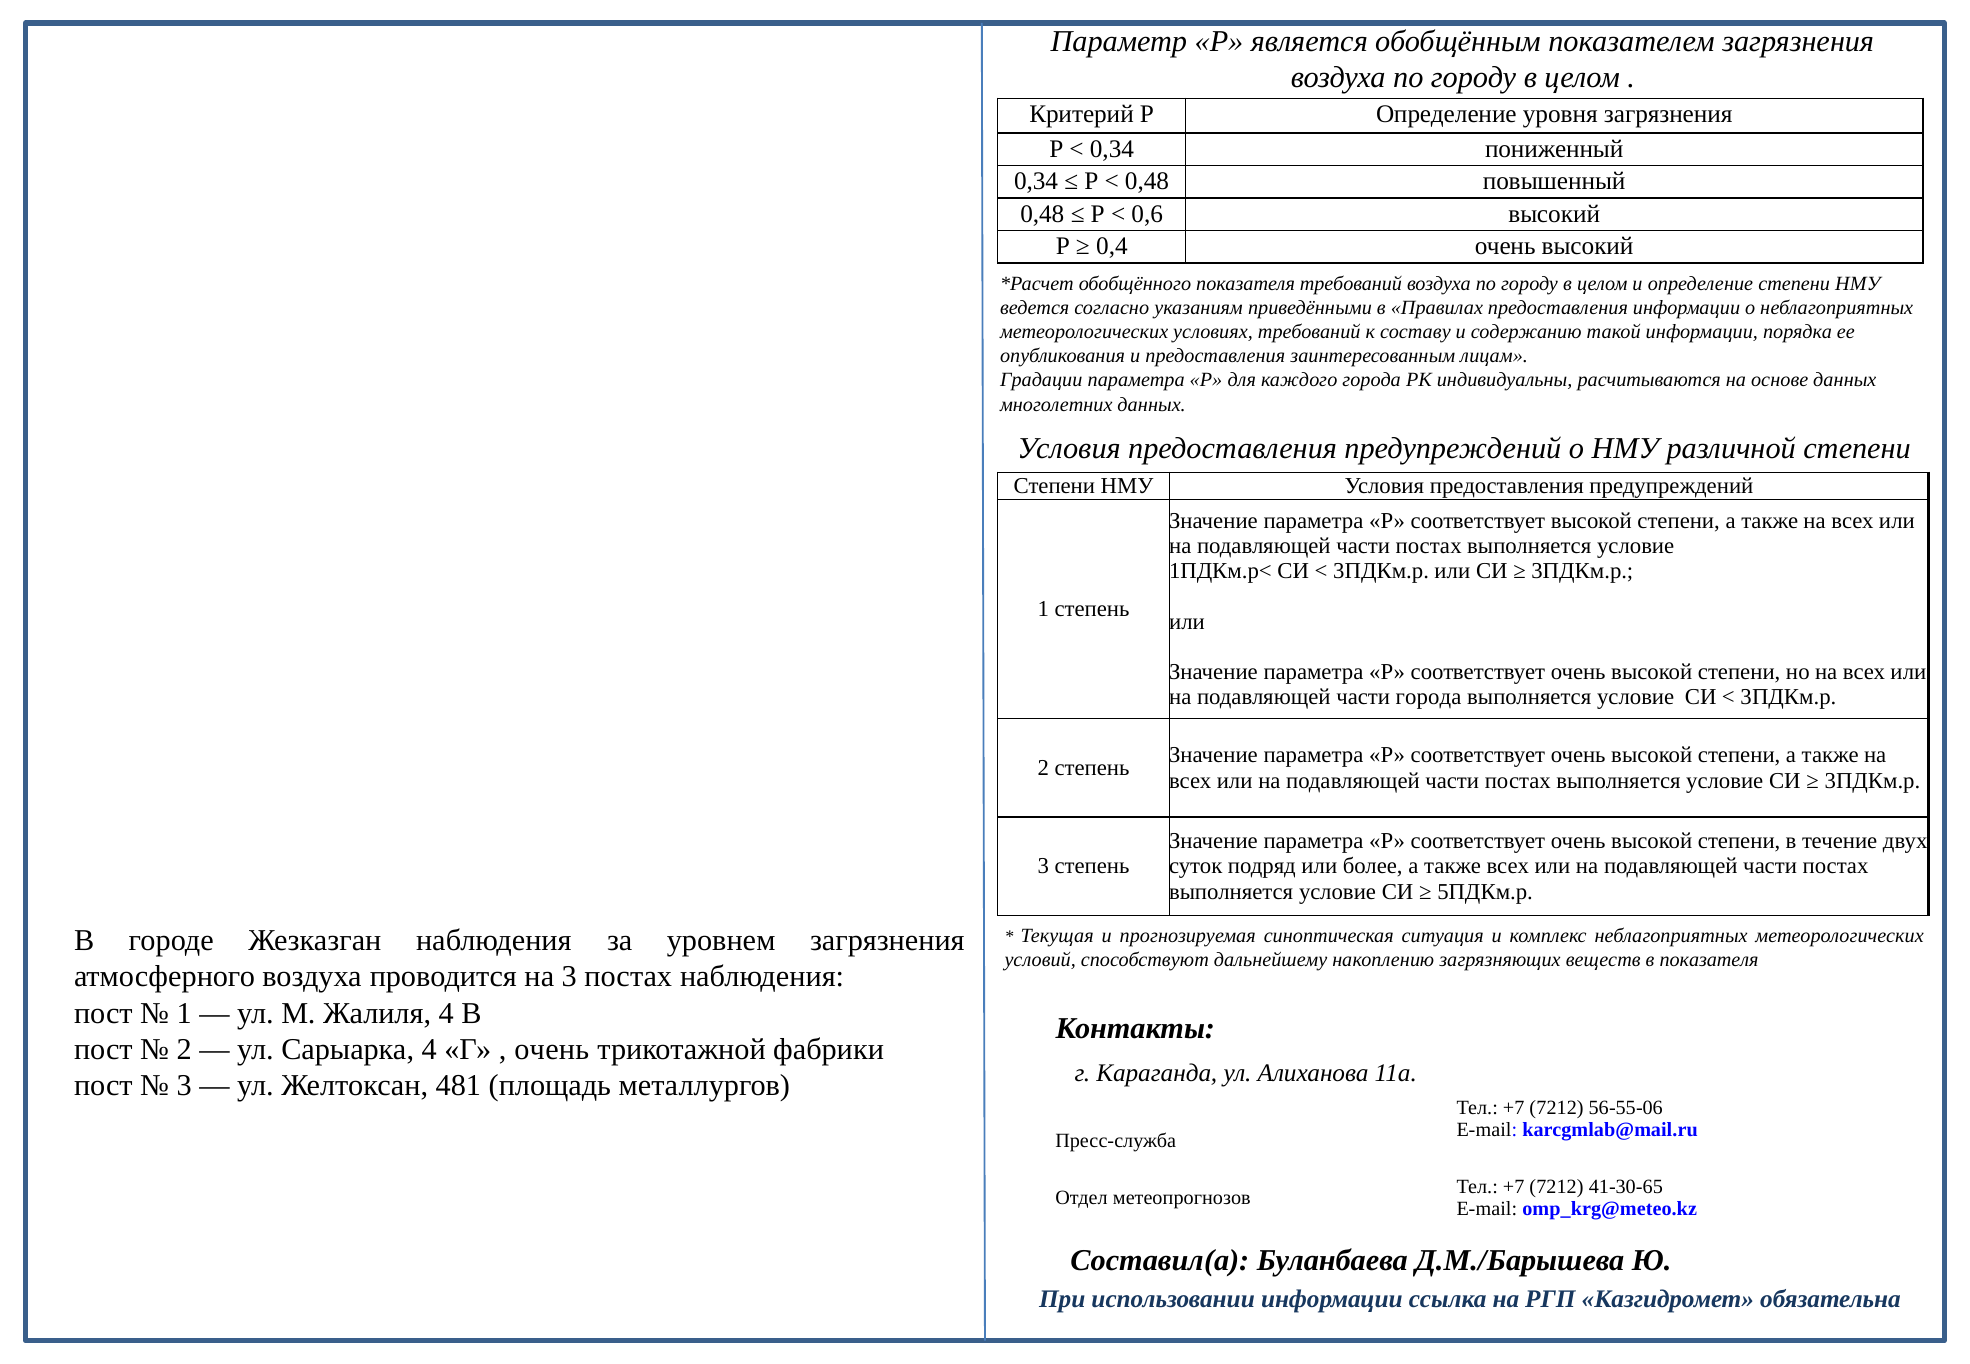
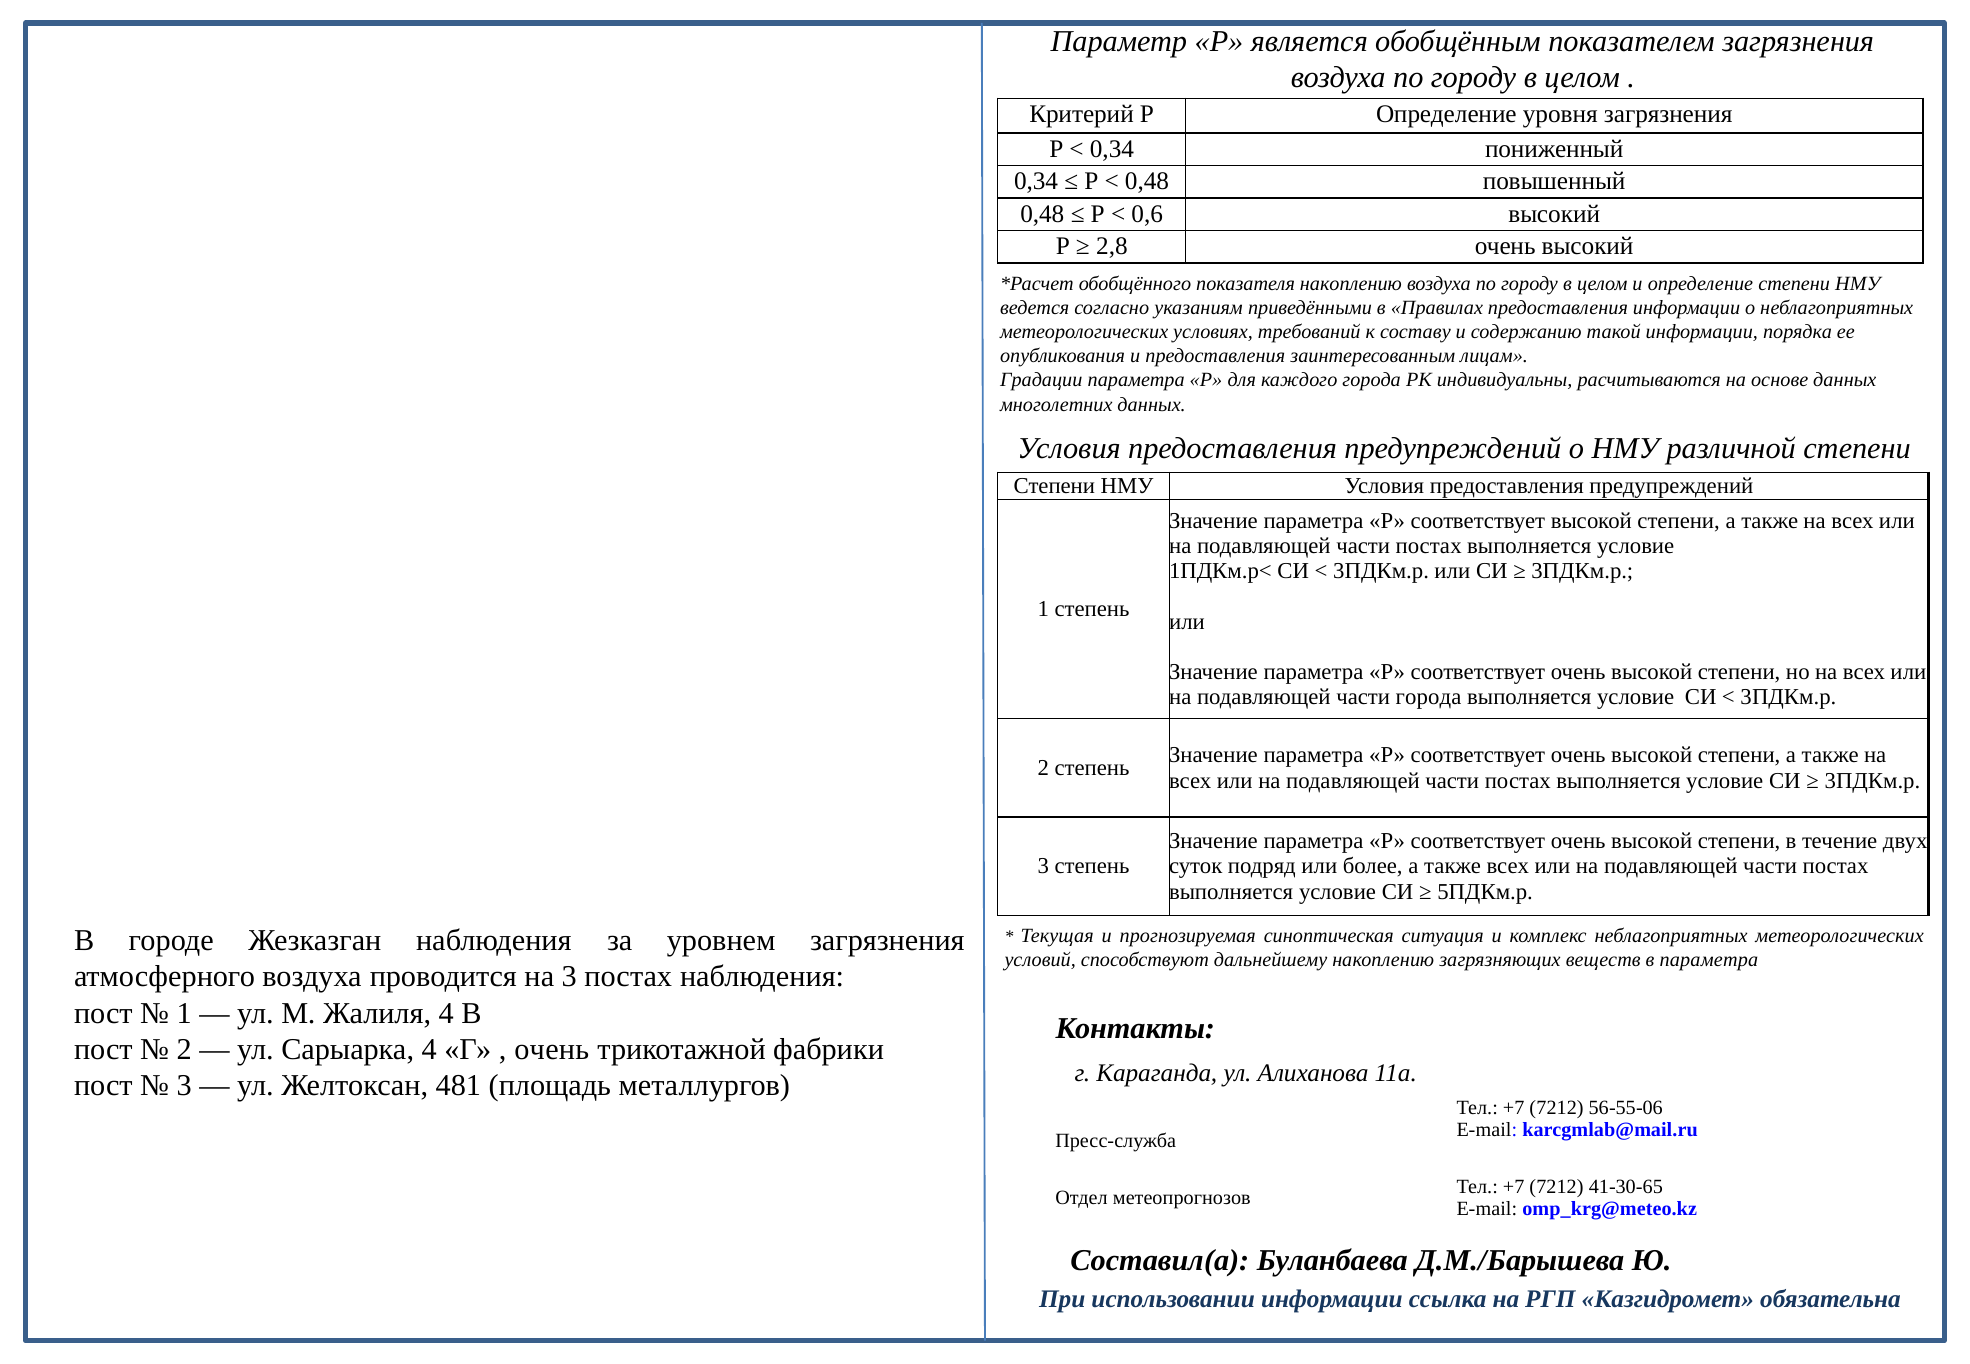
0,4: 0,4 -> 2,8
показателя требований: требований -> накоплению
в показателя: показателя -> параметра
